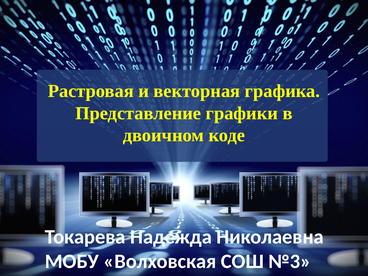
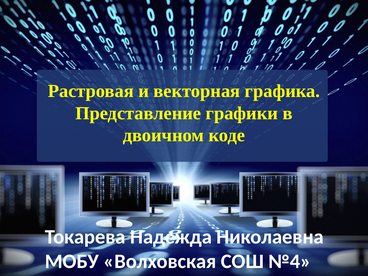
№3: №3 -> №4
